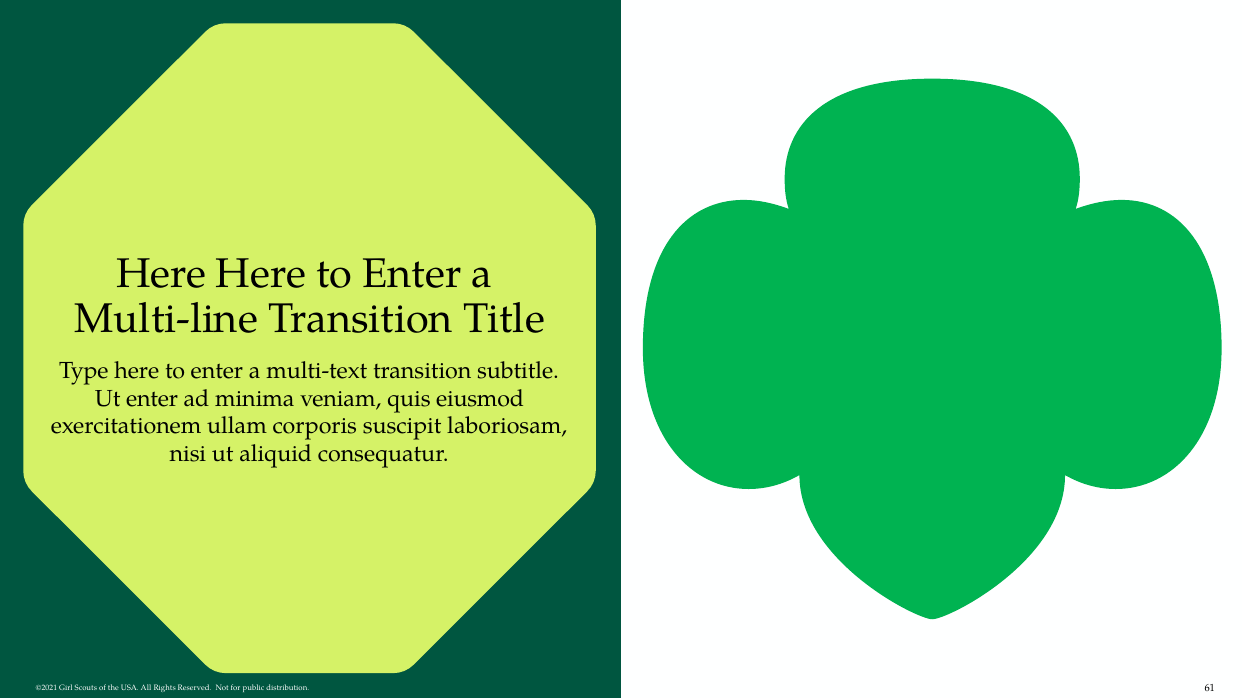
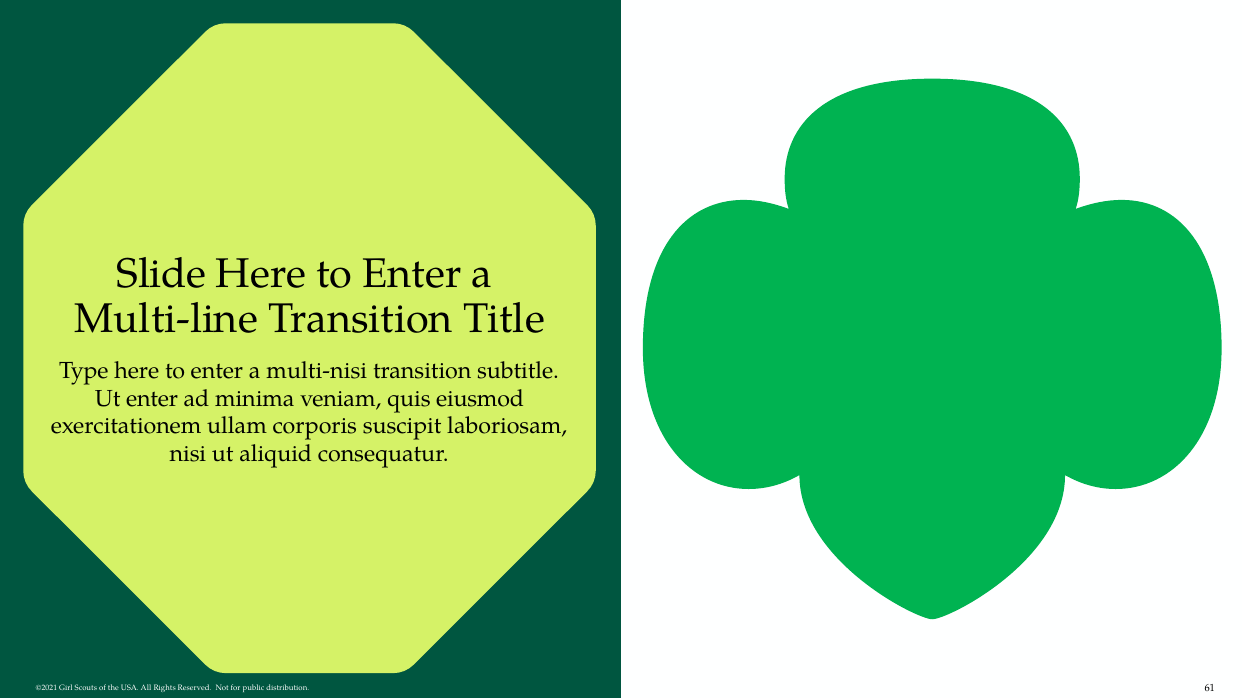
Here at (161, 274): Here -> Slide
multi-text: multi-text -> multi-nisi
